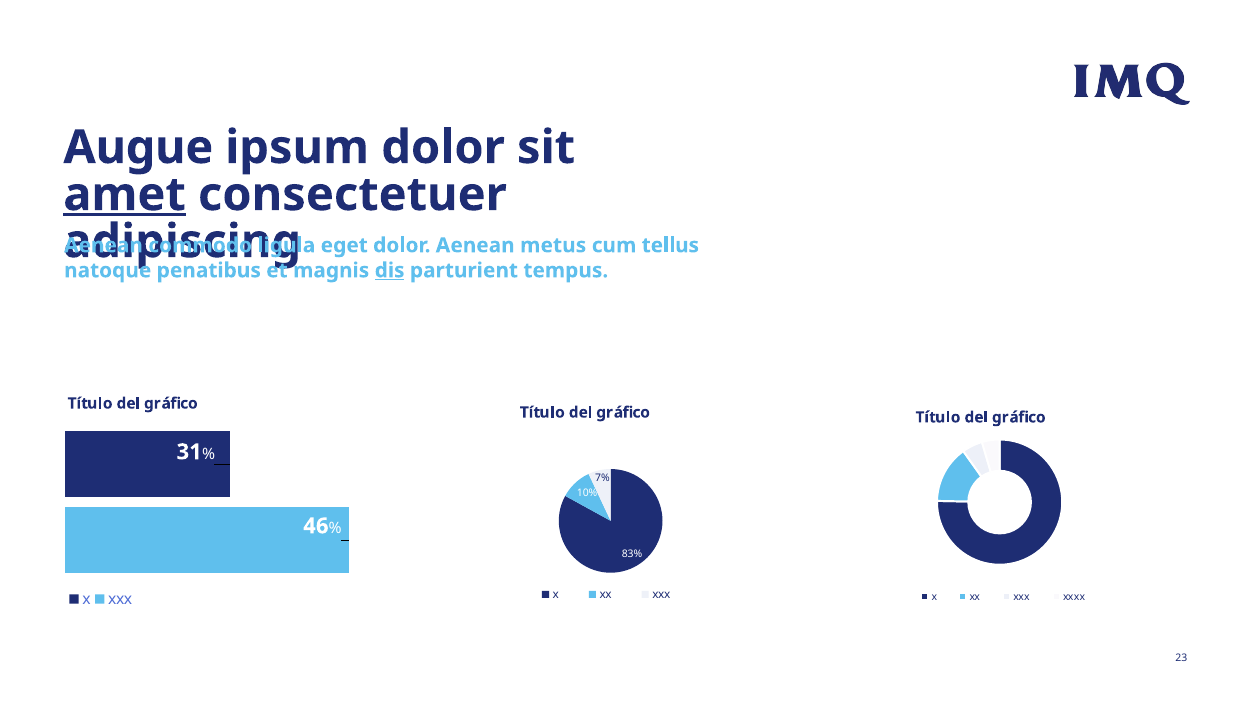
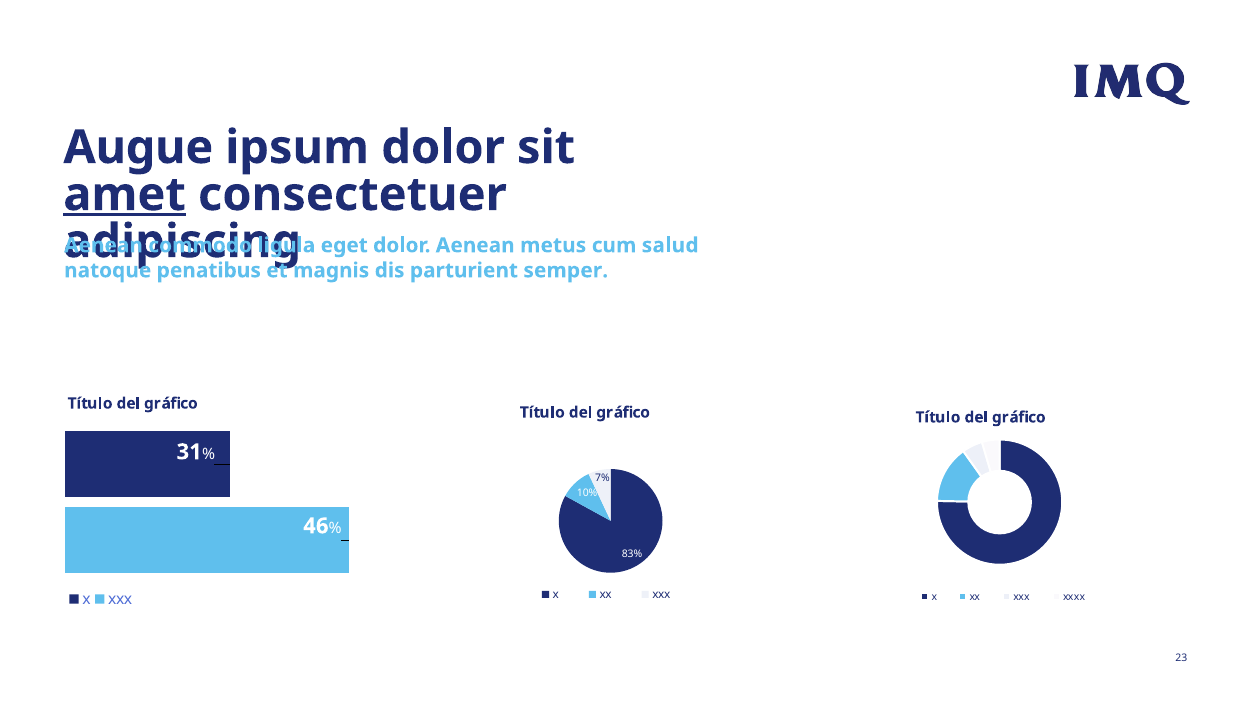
tellus: tellus -> salud
dis underline: present -> none
tempus: tempus -> semper
